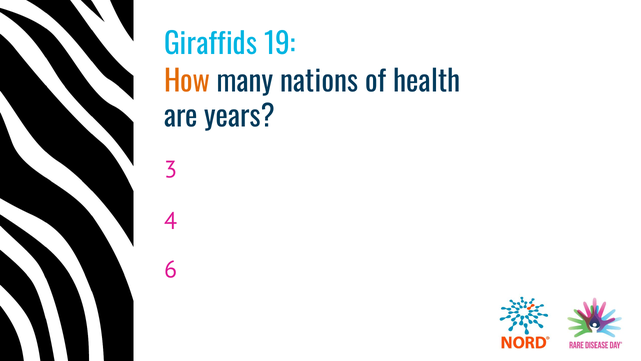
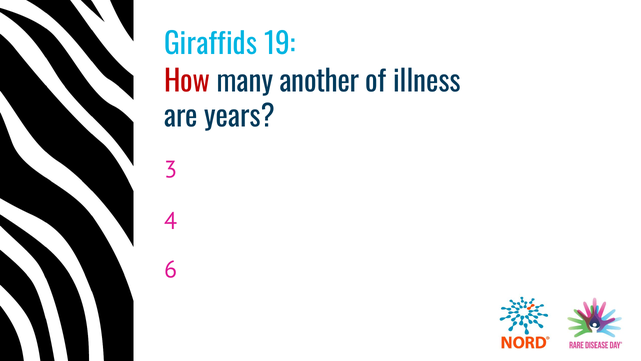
How colour: orange -> red
nations: nations -> another
health: health -> illness
